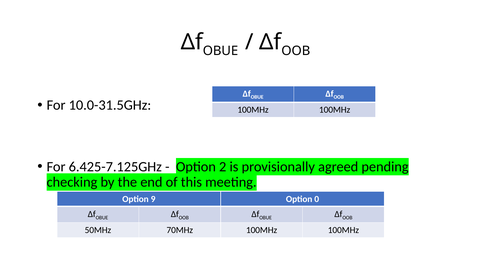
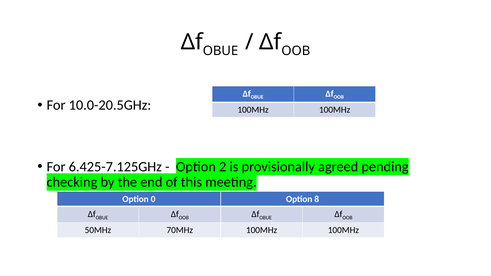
10.0-31.5GHz: 10.0-31.5GHz -> 10.0-20.5GHz
9: 9 -> 0
0: 0 -> 8
